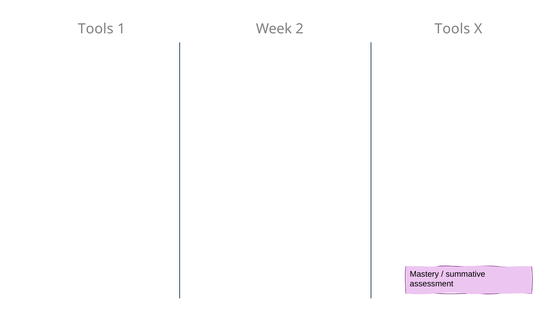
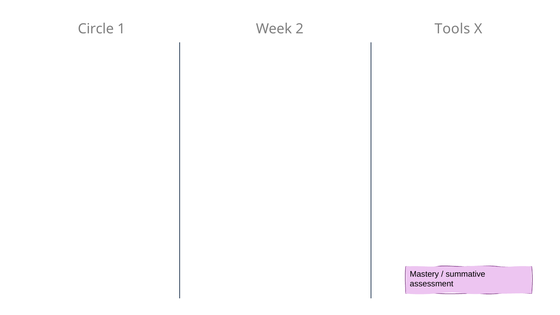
Tools at (96, 29): Tools -> Circle
